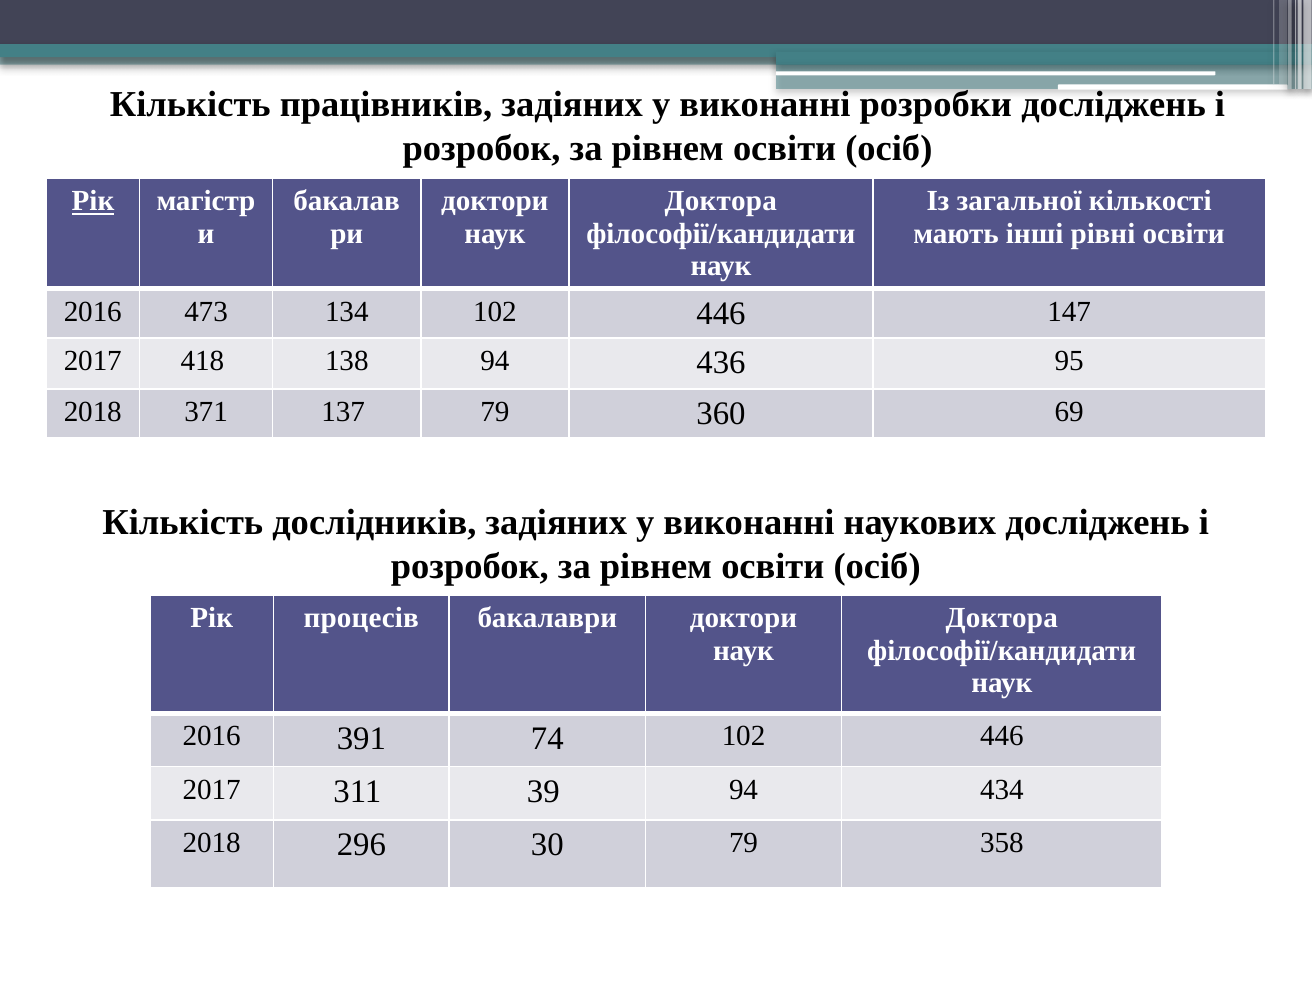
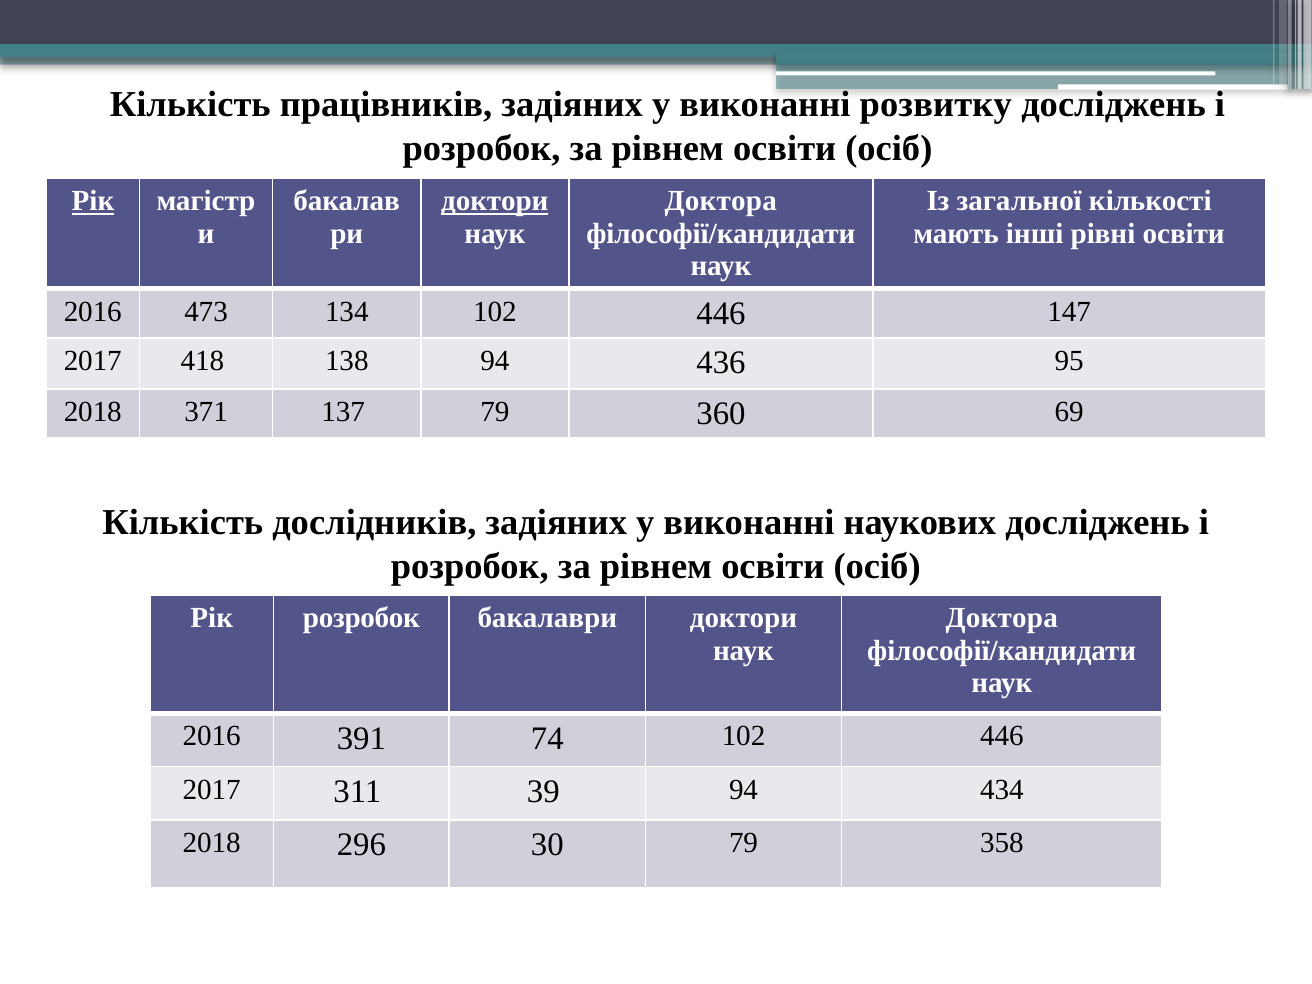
розробки: розробки -> розвитку
доктори at (495, 201) underline: none -> present
Рік процесів: процесів -> розробок
